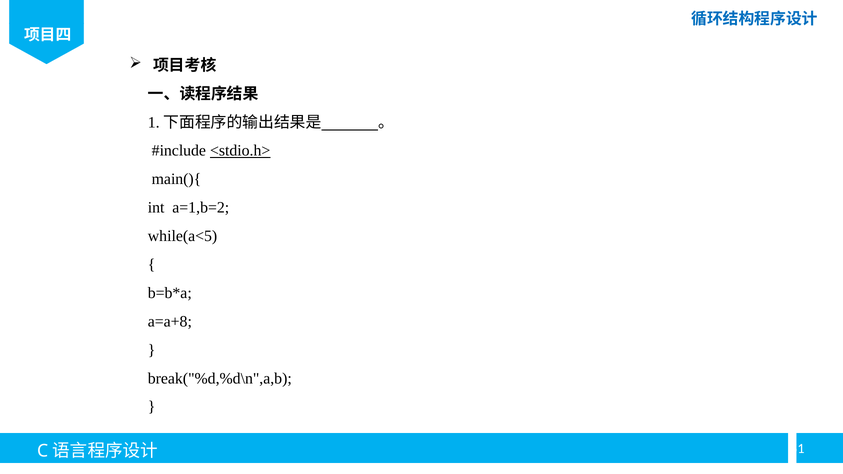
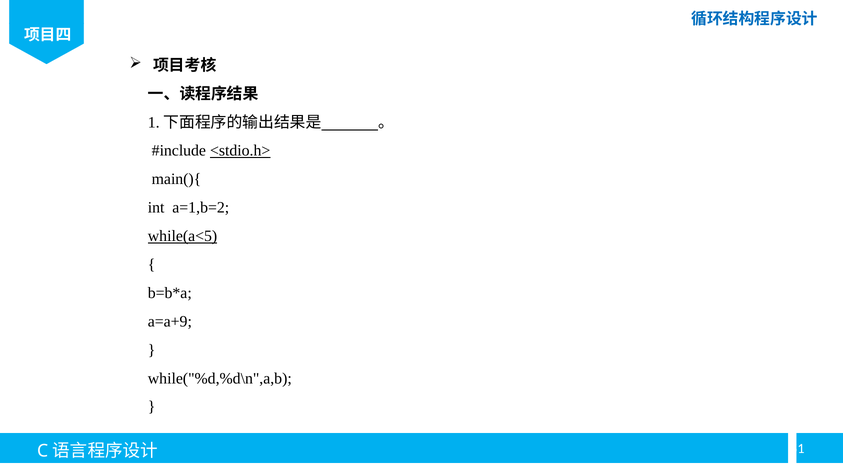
while(a<5 underline: none -> present
a=a+8: a=a+8 -> a=a+9
break("%d,%d\n",a,b: break("%d,%d\n",a,b -> while("%d,%d\n",a,b
